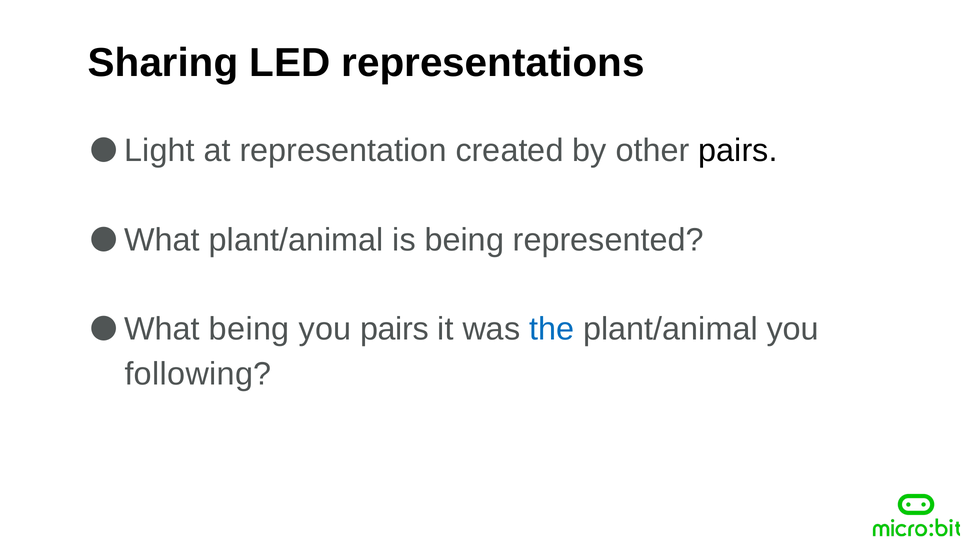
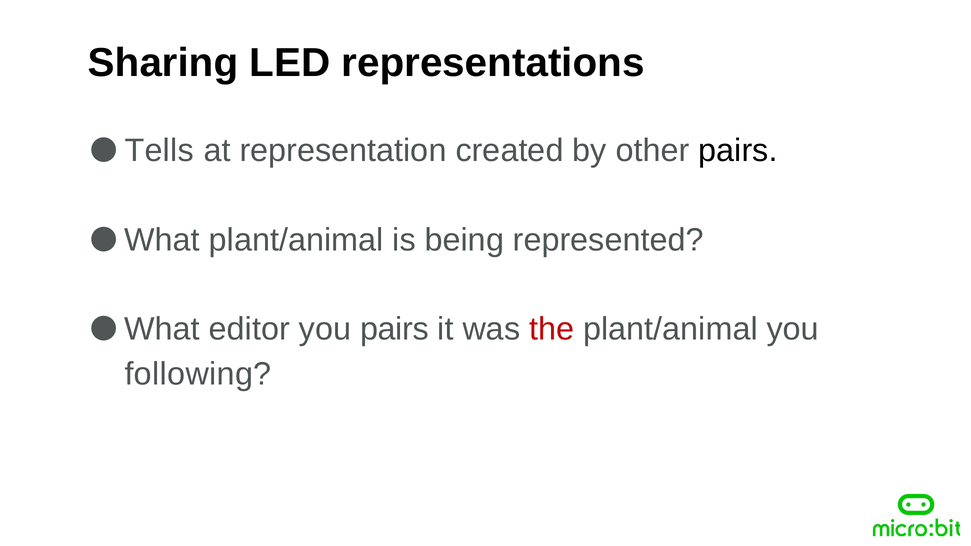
Light: Light -> Tells
What being: being -> editor
the colour: blue -> red
